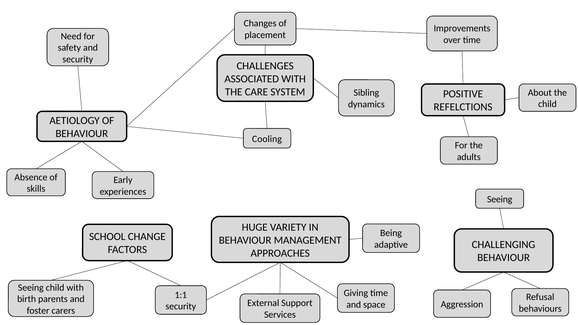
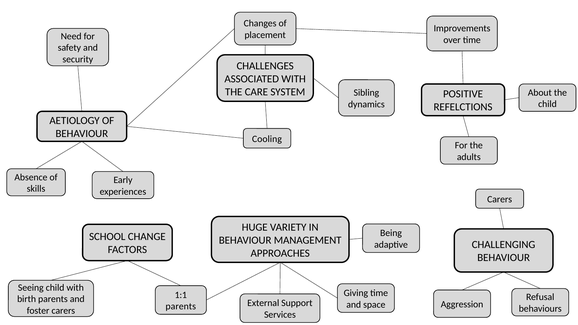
Seeing at (500, 199): Seeing -> Carers
security at (181, 307): security -> parents
